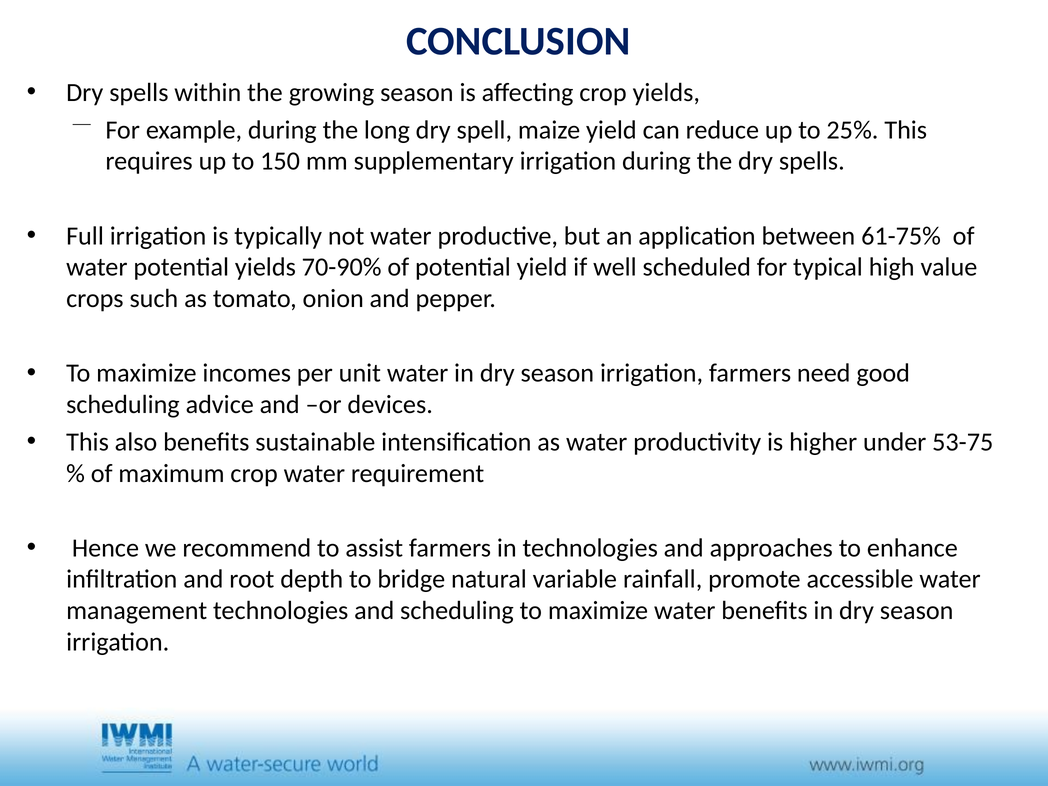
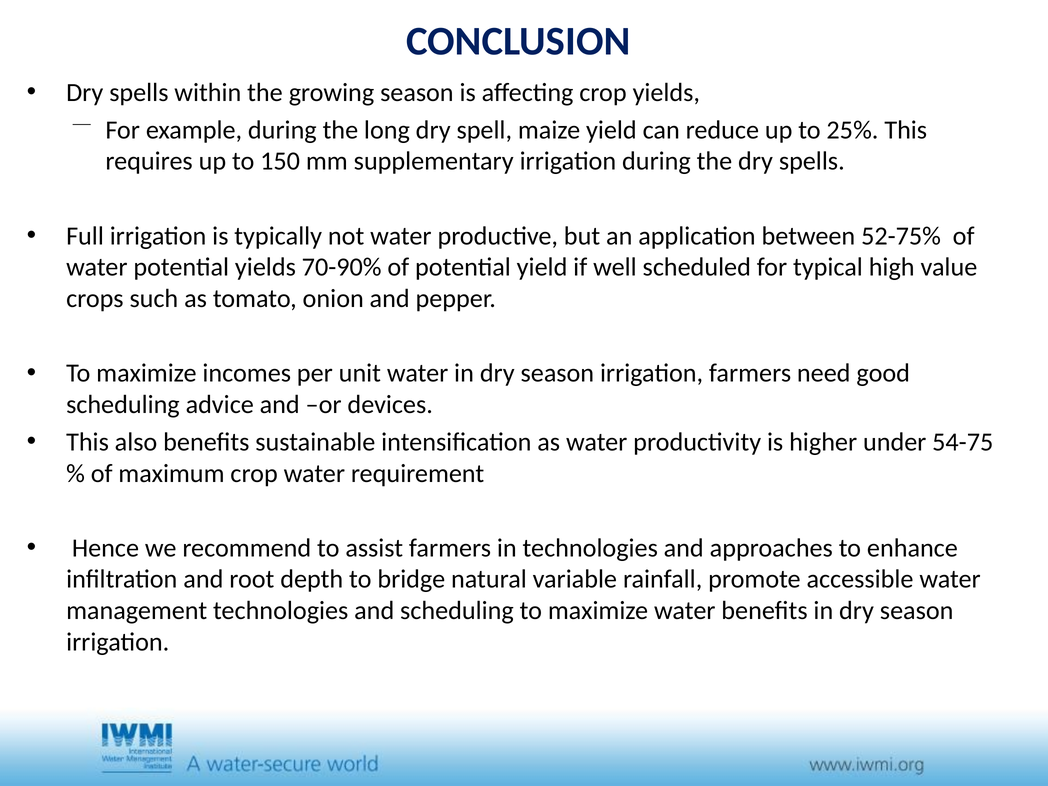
61-75%: 61-75% -> 52-75%
53-75: 53-75 -> 54-75
